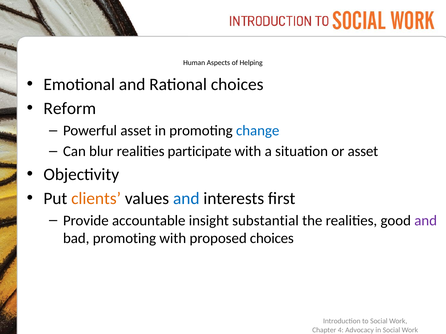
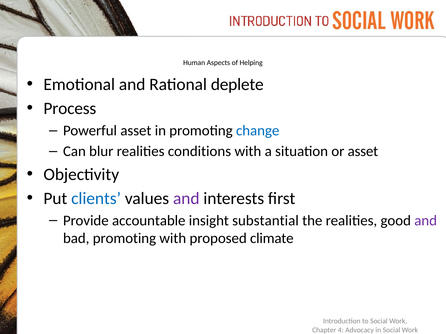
Rational choices: choices -> deplete
Reform: Reform -> Process
participate: participate -> conditions
clients colour: orange -> blue
and at (186, 199) colour: blue -> purple
proposed choices: choices -> climate
